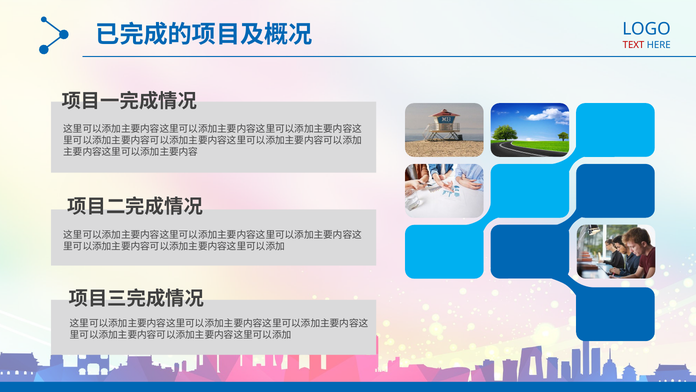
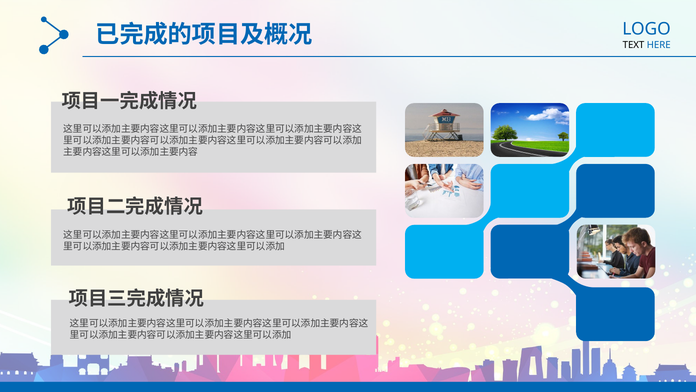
TEXT colour: red -> black
